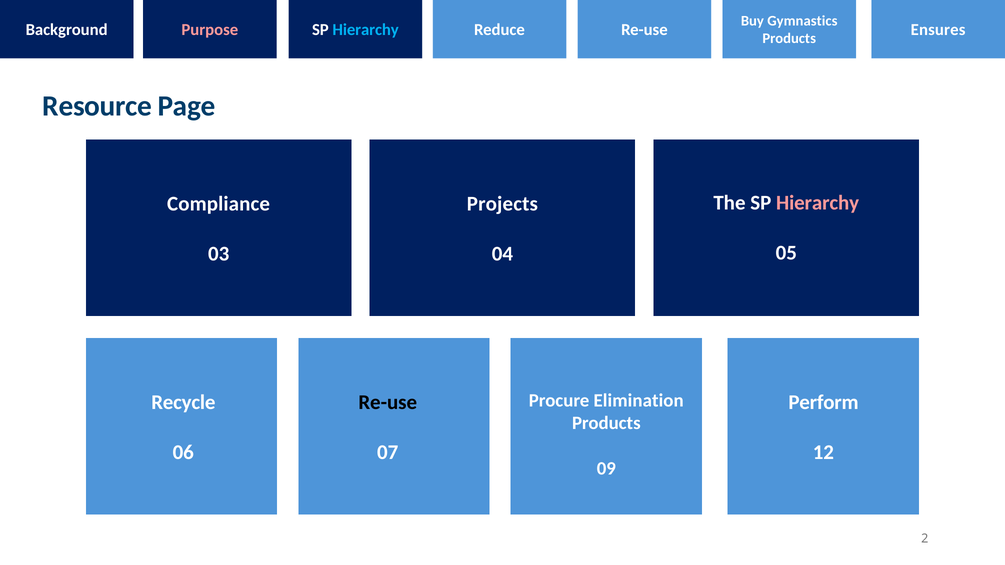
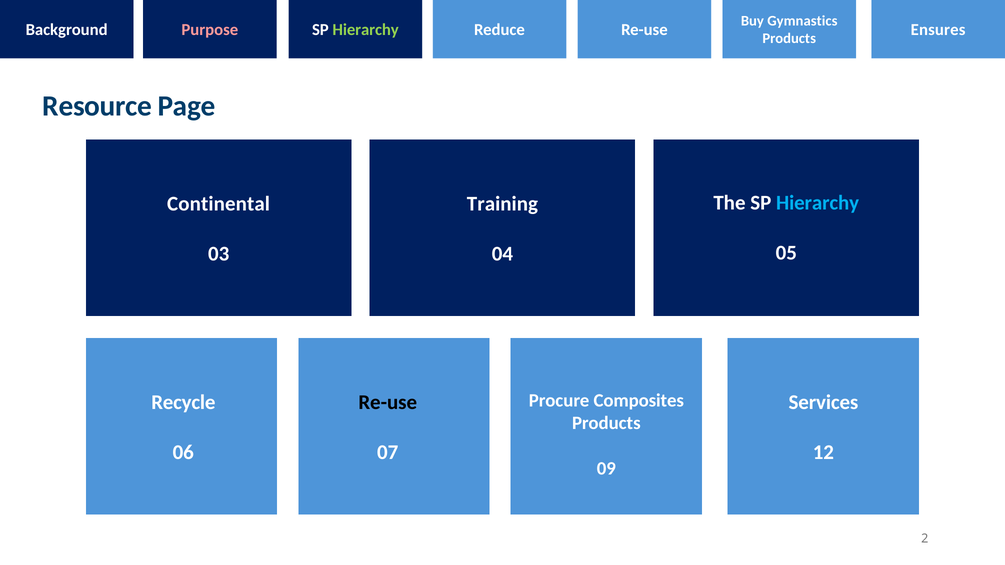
Hierarchy at (366, 30) colour: light blue -> light green
Hierarchy at (818, 203) colour: pink -> light blue
Compliance: Compliance -> Continental
Projects: Projects -> Training
Elimination: Elimination -> Composites
Perform: Perform -> Services
